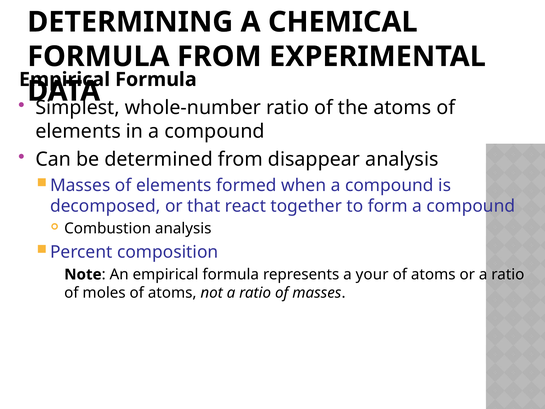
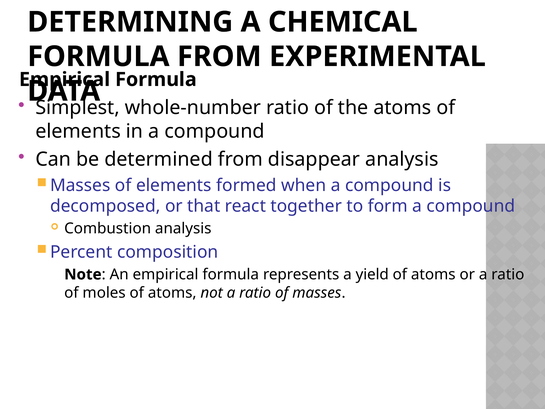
your: your -> yield
